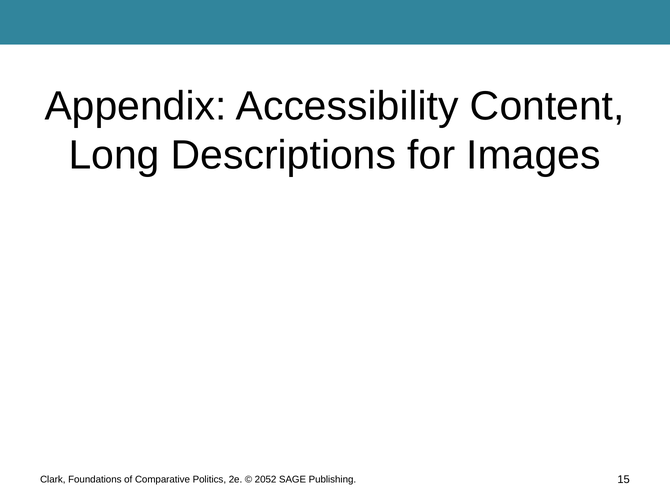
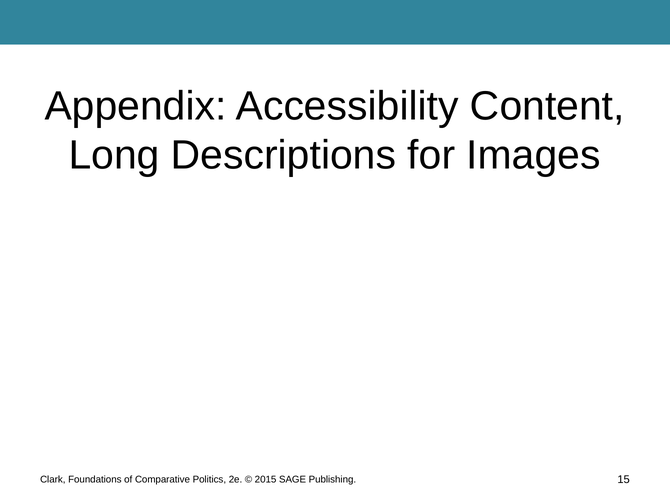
2052: 2052 -> 2015
